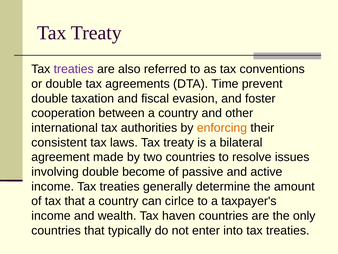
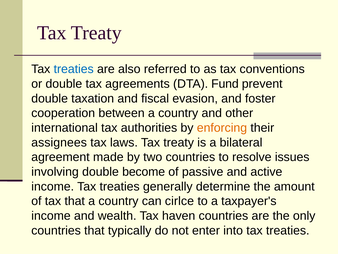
treaties at (74, 69) colour: purple -> blue
Time: Time -> Fund
consistent: consistent -> assignees
